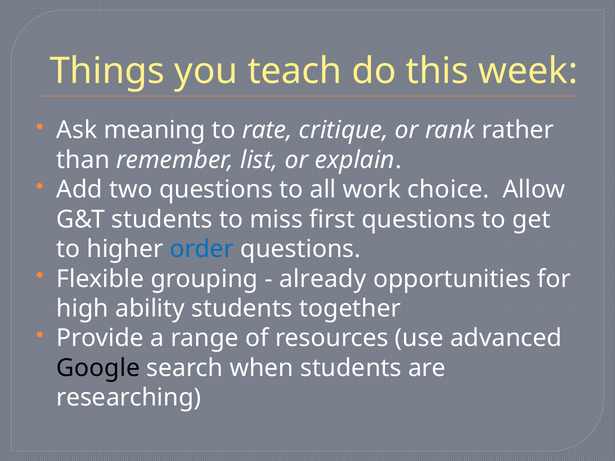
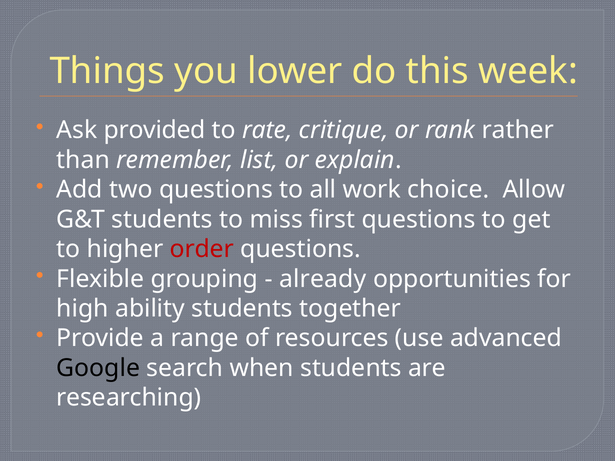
teach: teach -> lower
meaning: meaning -> provided
order colour: blue -> red
